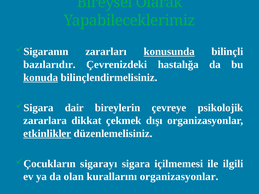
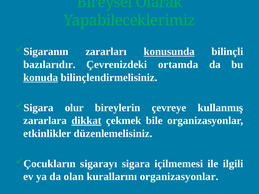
hastalığa: hastalığa -> ortamda
dair: dair -> olur
psikolojik: psikolojik -> kullanmış
dikkat underline: none -> present
dışı: dışı -> bile
etkinlikler underline: present -> none
